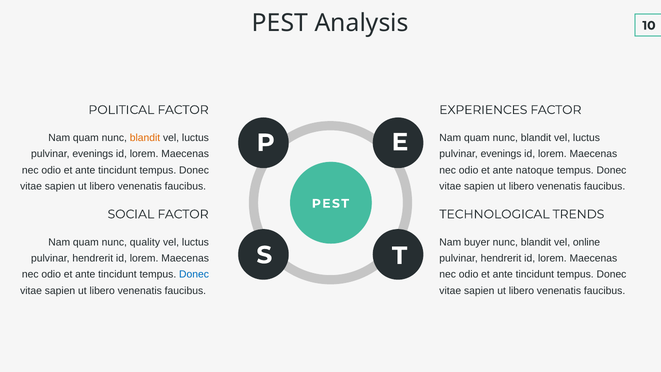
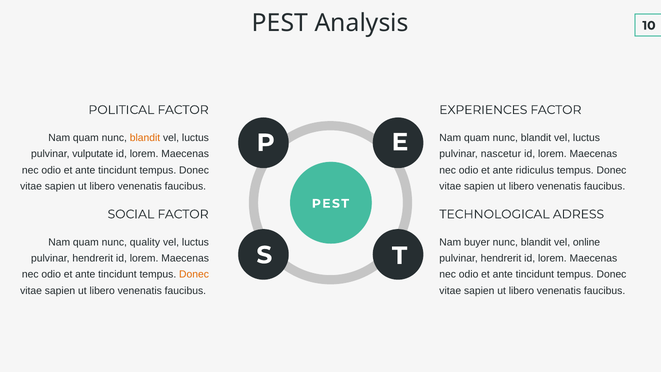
evenings at (93, 154): evenings -> vulputate
evenings at (501, 154): evenings -> nascetur
natoque: natoque -> ridiculus
TRENDS: TRENDS -> ADRESS
Donec at (194, 274) colour: blue -> orange
